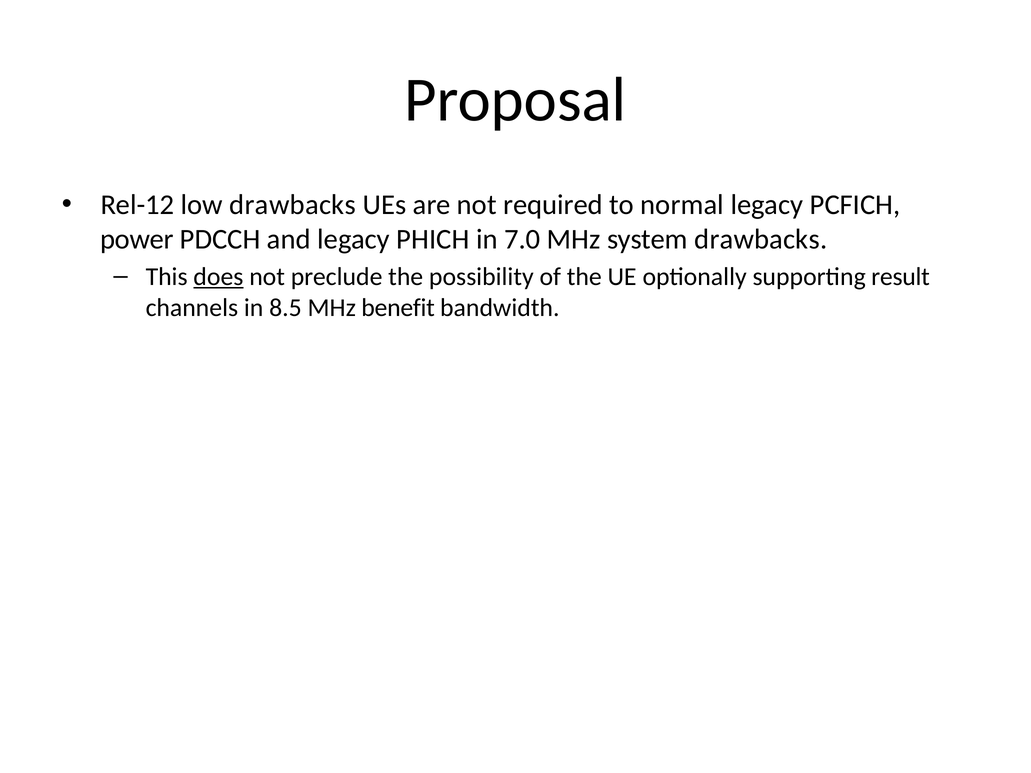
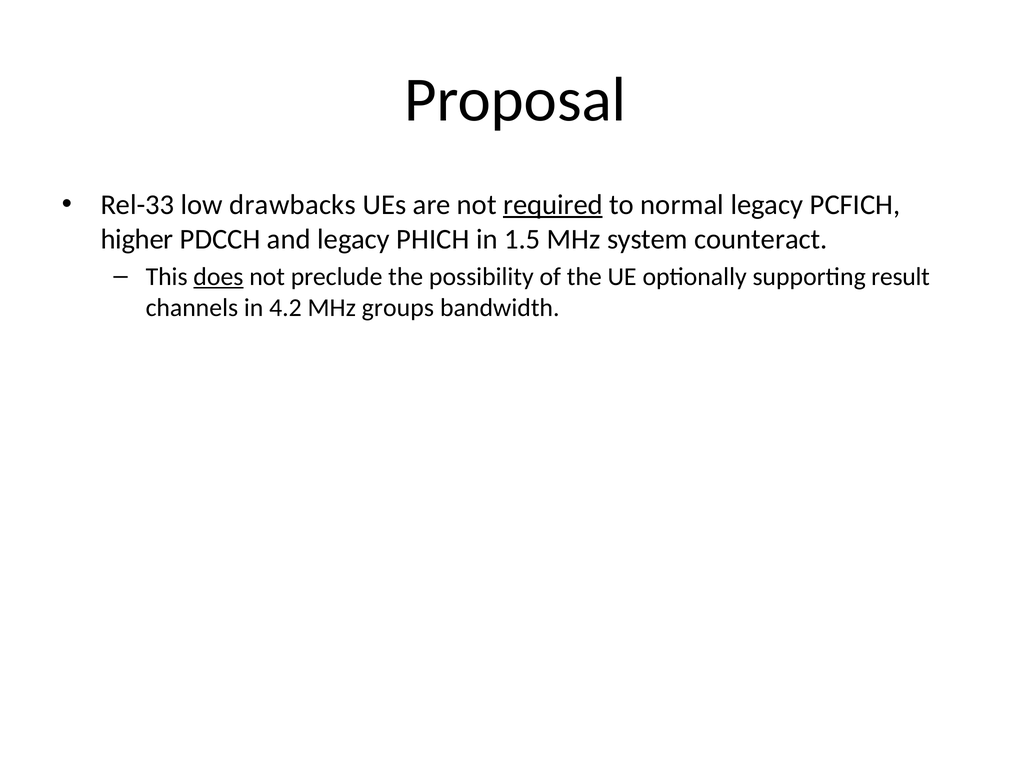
Rel-12: Rel-12 -> Rel-33
required underline: none -> present
power: power -> higher
7.0: 7.0 -> 1.5
system drawbacks: drawbacks -> counteract
8.5: 8.5 -> 4.2
benefit: benefit -> groups
